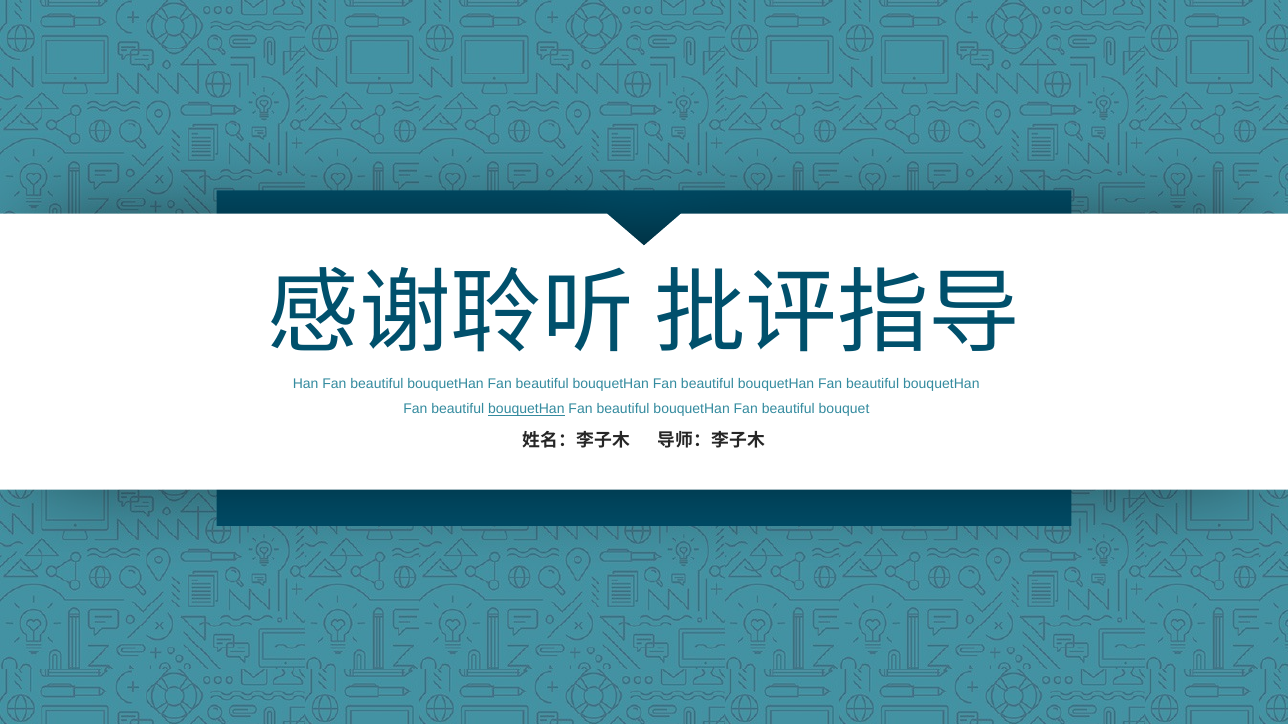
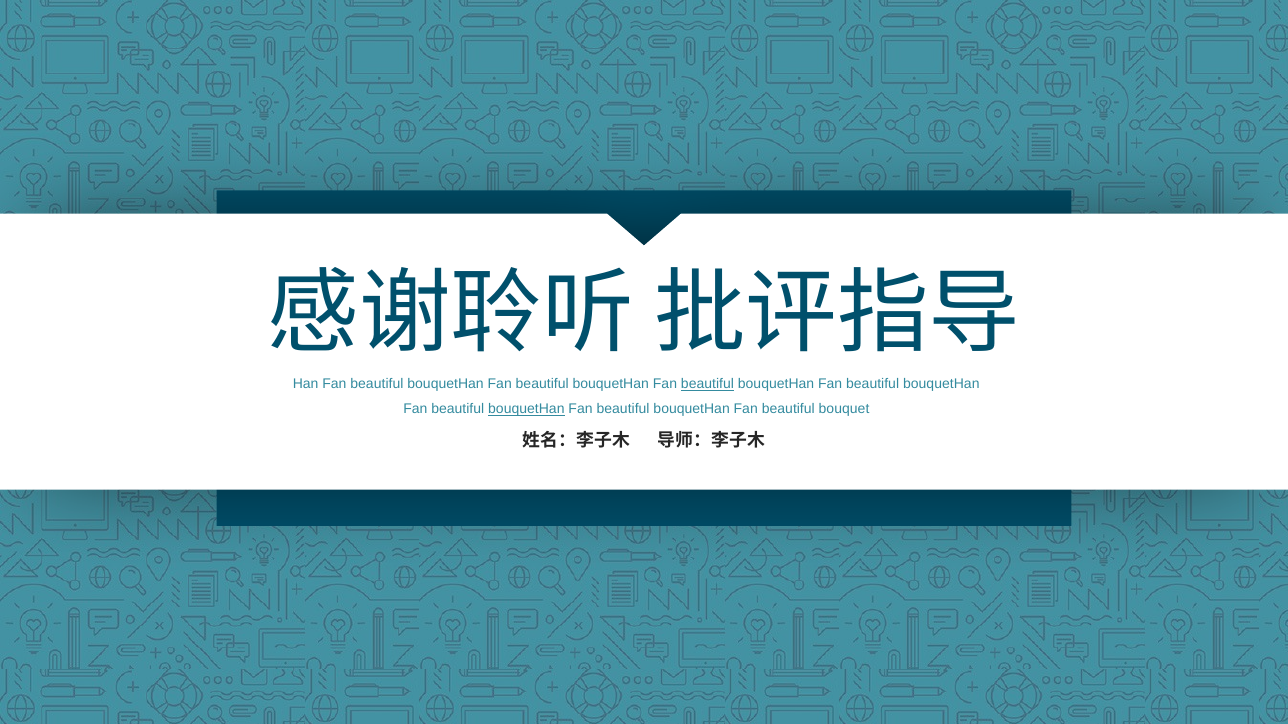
beautiful at (707, 384) underline: none -> present
